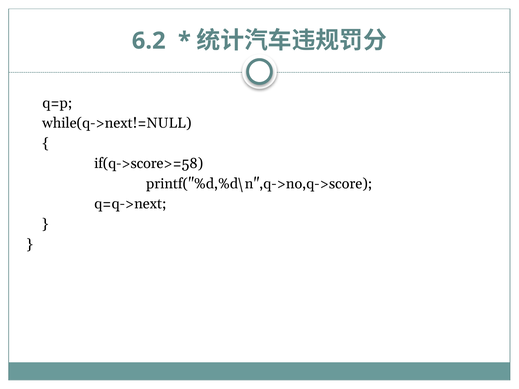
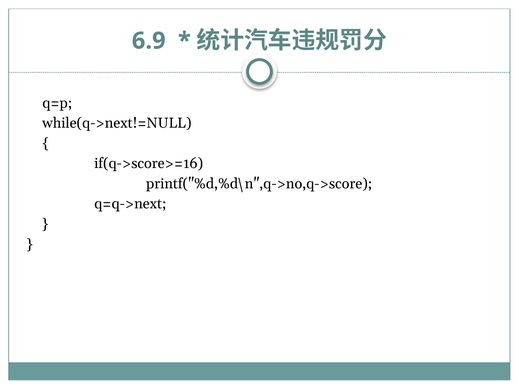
6.2: 6.2 -> 6.9
if(q->score>=58: if(q->score>=58 -> if(q->score>=16
